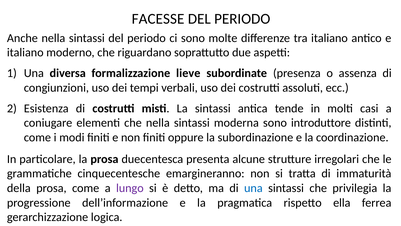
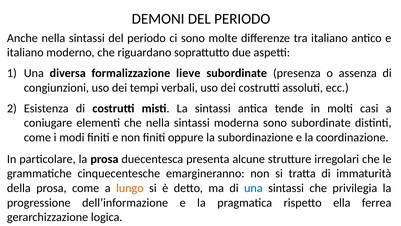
FACESSE: FACESSE -> DEMONI
sono introduttore: introduttore -> subordinate
lungo colour: purple -> orange
